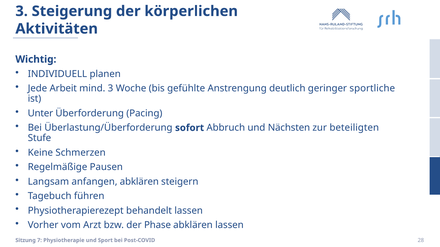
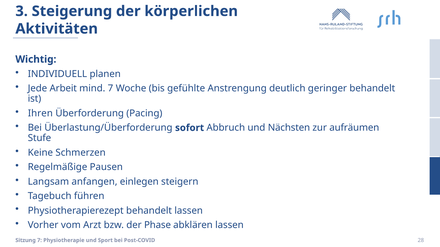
mind 3: 3 -> 7
geringer sportliche: sportliche -> behandelt
Unter: Unter -> Ihren
beteiligten: beteiligten -> aufräumen
anfangen abklären: abklären -> einlegen
